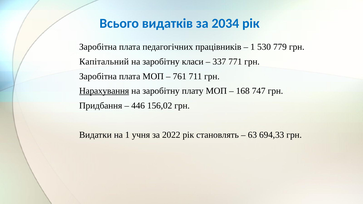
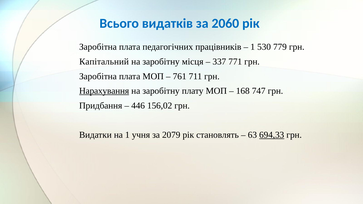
2034: 2034 -> 2060
класи: класи -> місця
2022: 2022 -> 2079
694,33 underline: none -> present
